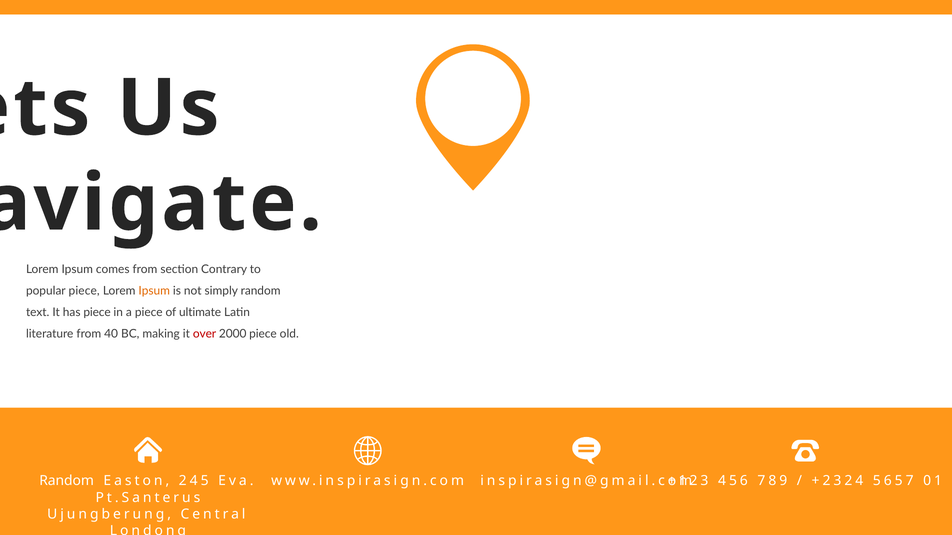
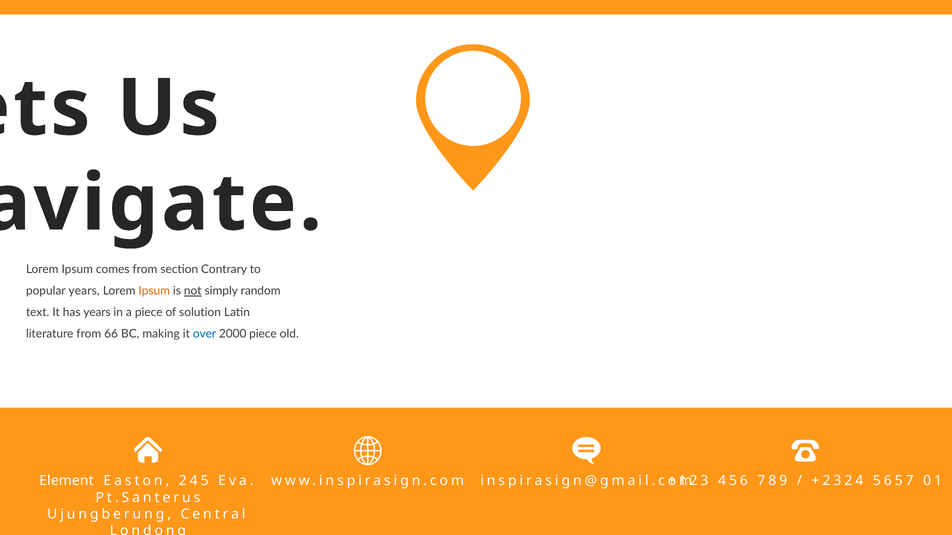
popular piece: piece -> years
not underline: none -> present
has piece: piece -> years
ultimate: ultimate -> solution
40: 40 -> 66
over colour: red -> blue
Random at (67, 481): Random -> Element
